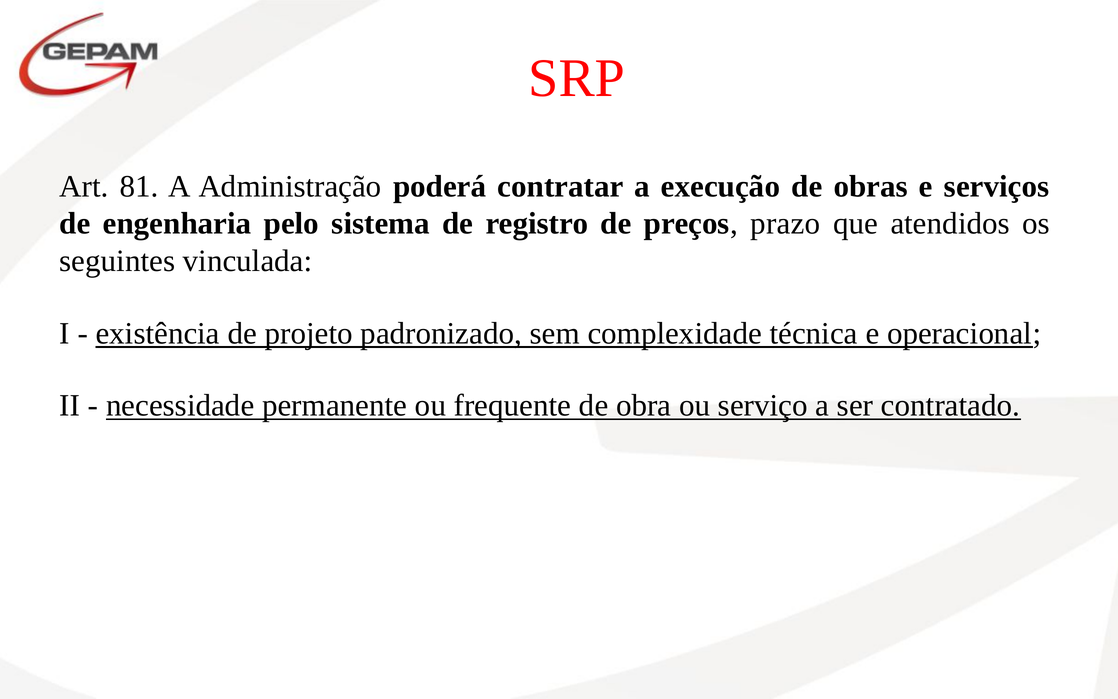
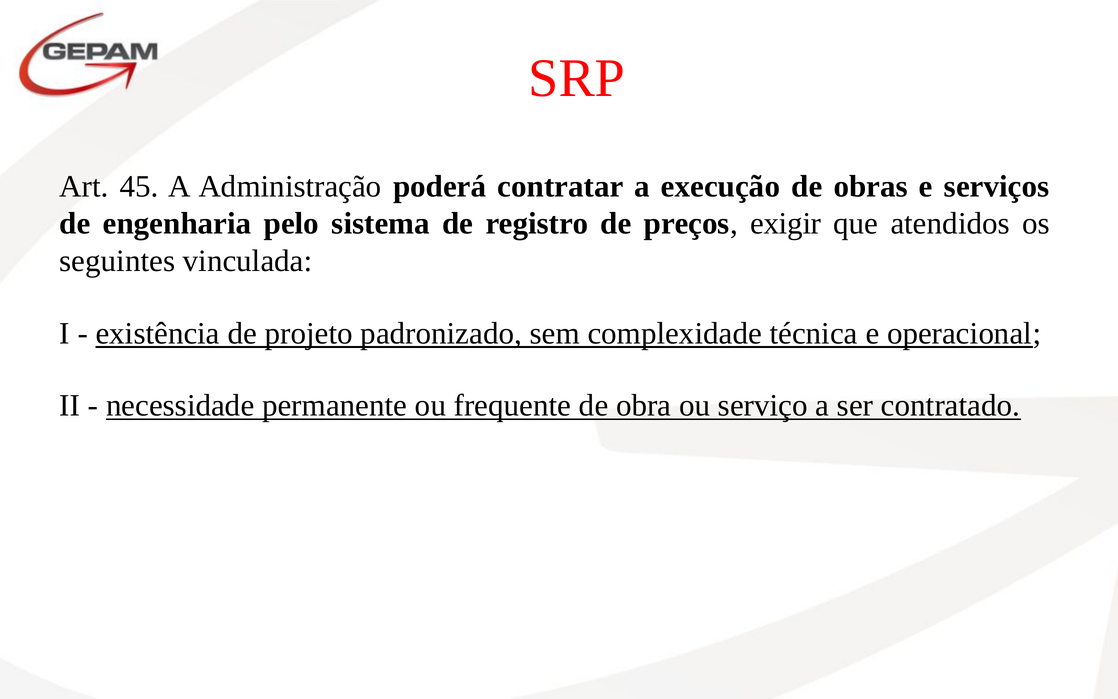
81: 81 -> 45
prazo: prazo -> exigir
